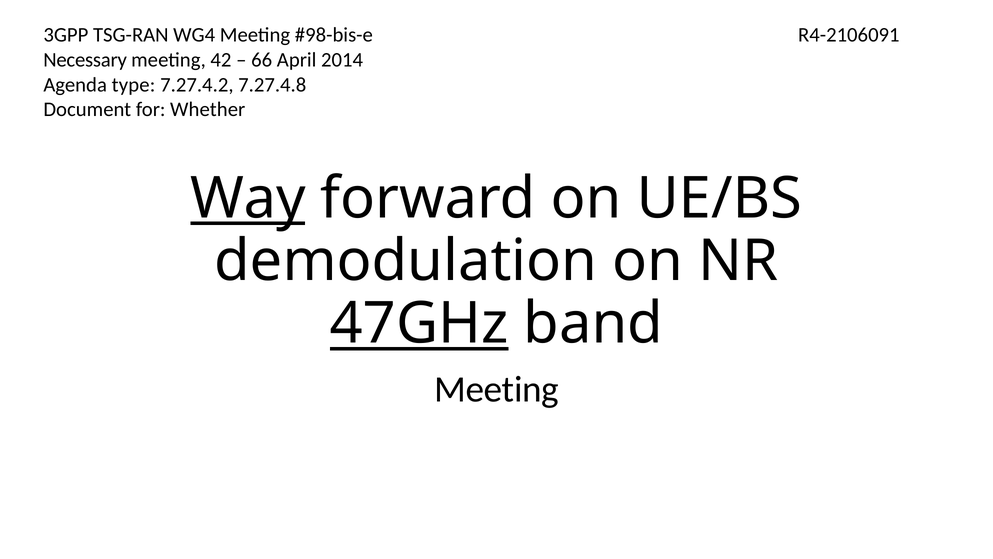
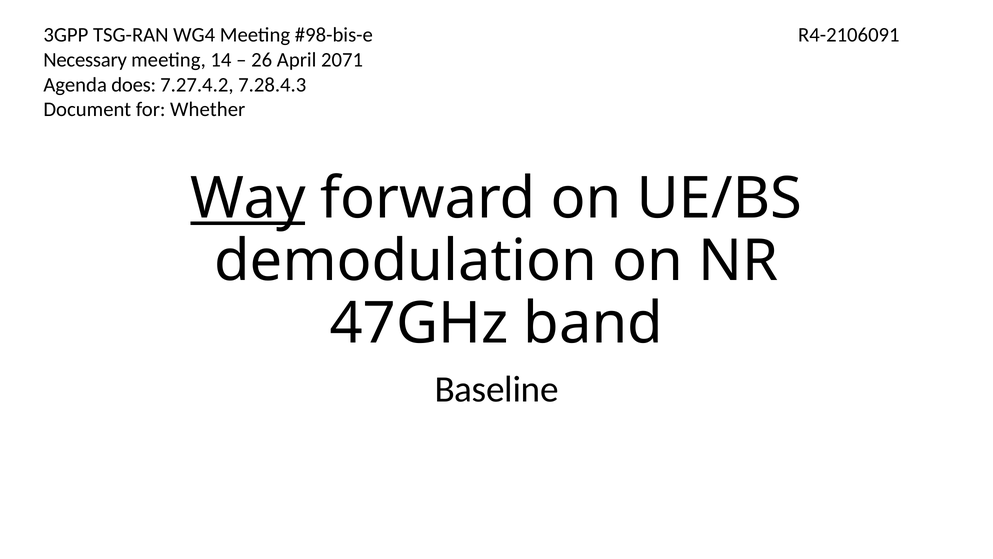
42: 42 -> 14
66: 66 -> 26
2014: 2014 -> 2071
type: type -> does
7.27.4.8: 7.27.4.8 -> 7.28.4.3
47GHz underline: present -> none
Meeting at (497, 389): Meeting -> Baseline
